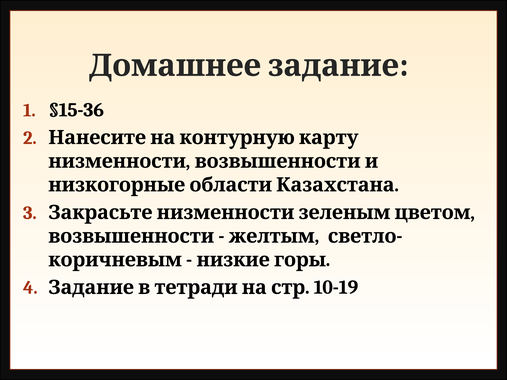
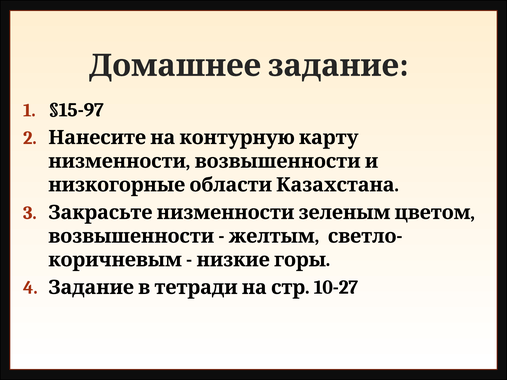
§15-36: §15-36 -> §15-97
10-19: 10-19 -> 10-27
